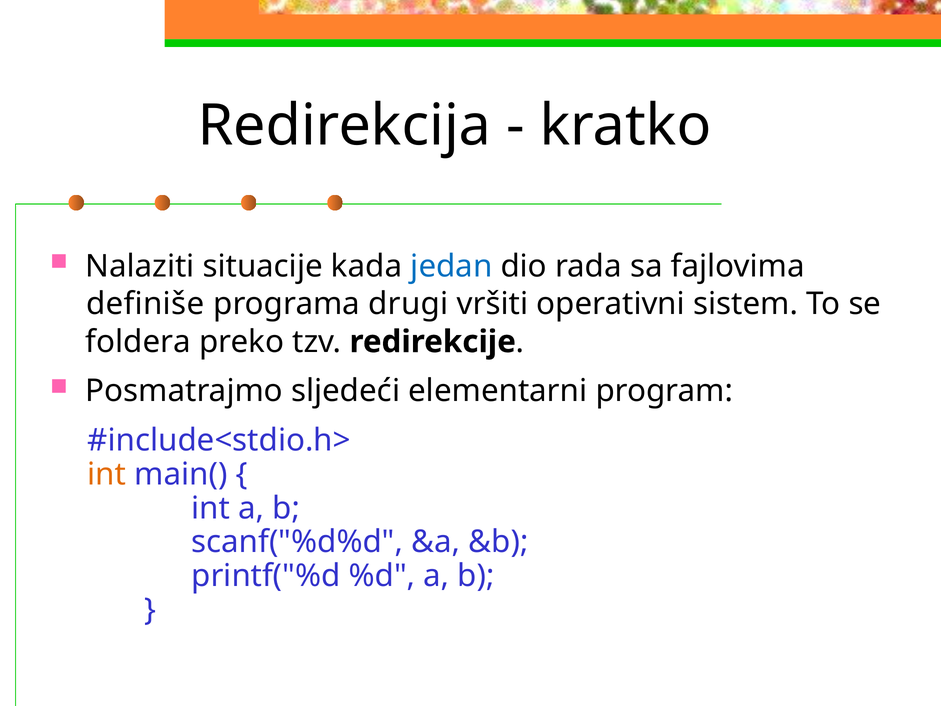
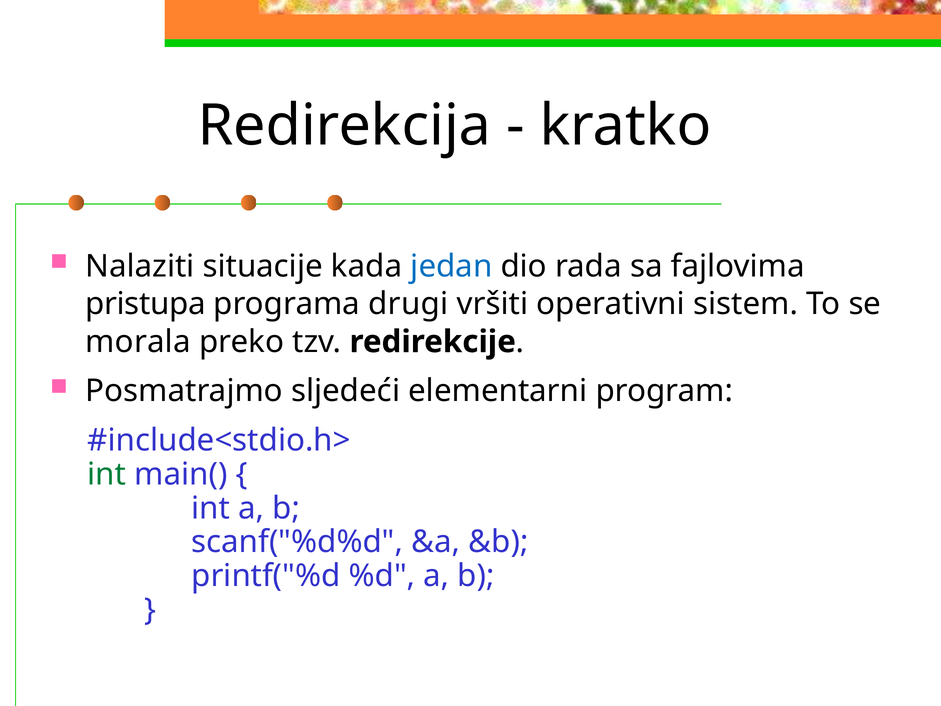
definiše: definiše -> pristupa
foldera: foldera -> morala
int at (107, 474) colour: orange -> green
